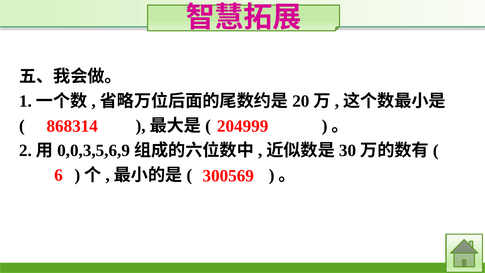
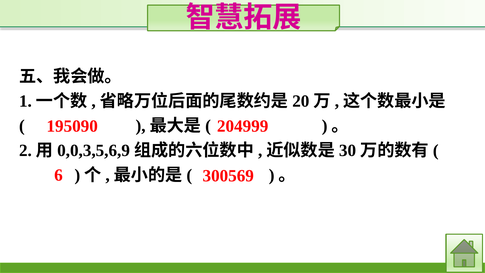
868314: 868314 -> 195090
